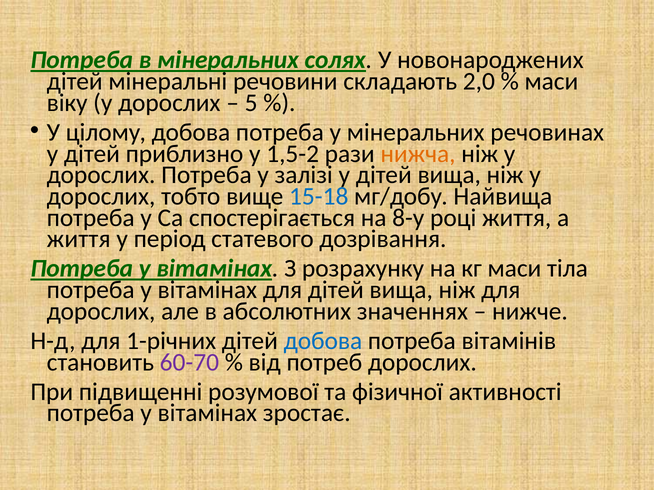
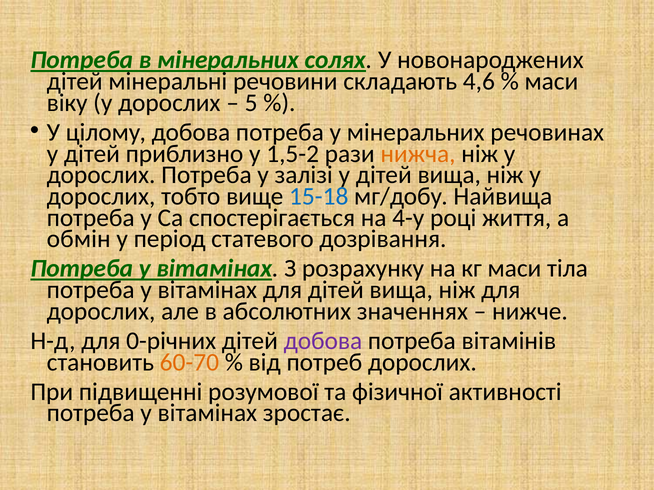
2,0: 2,0 -> 4,6
8-у: 8-у -> 4-у
життя at (79, 239): життя -> обмін
1-річних: 1-річних -> 0-річних
добова at (323, 341) colour: blue -> purple
60-70 colour: purple -> orange
